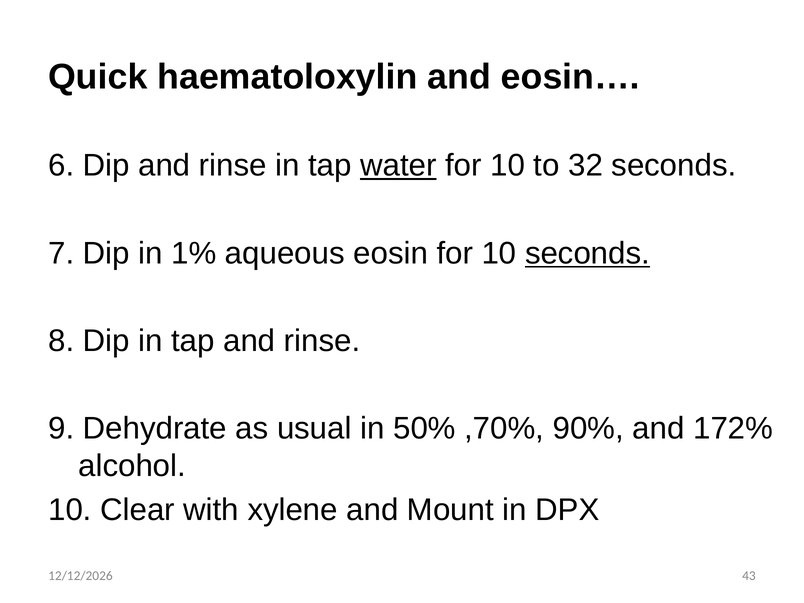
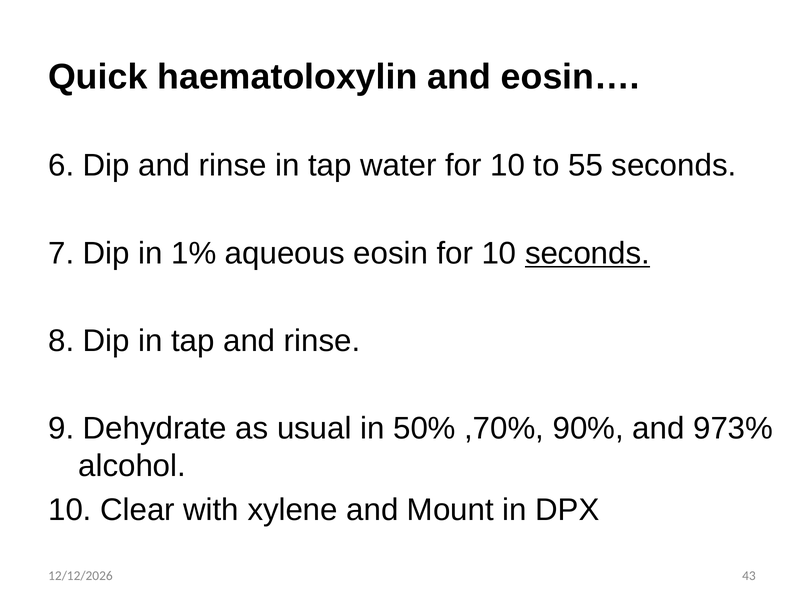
water underline: present -> none
32: 32 -> 55
172%: 172% -> 973%
